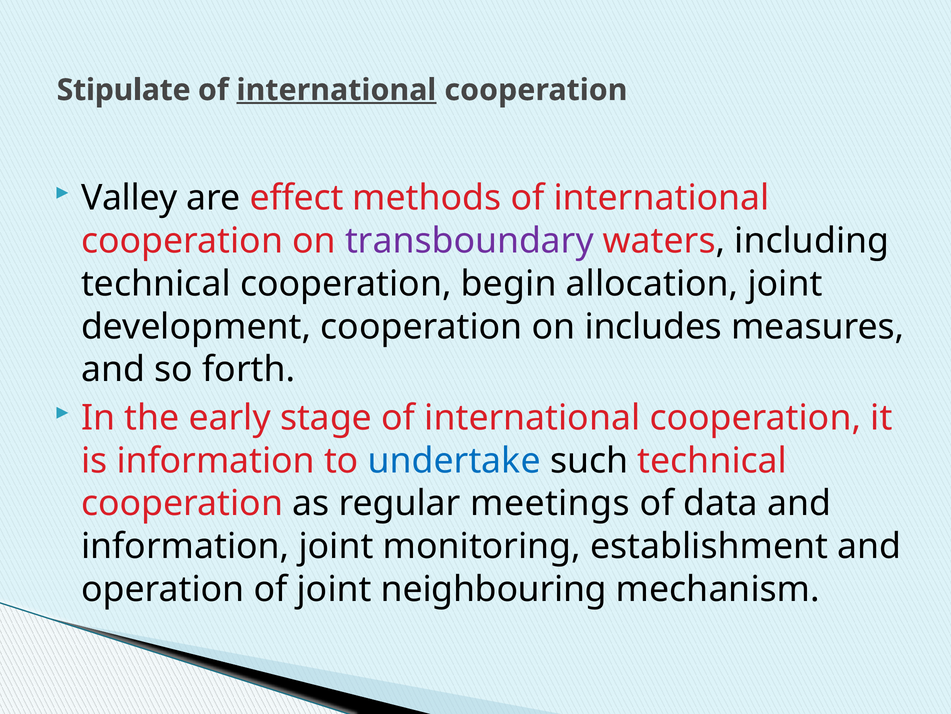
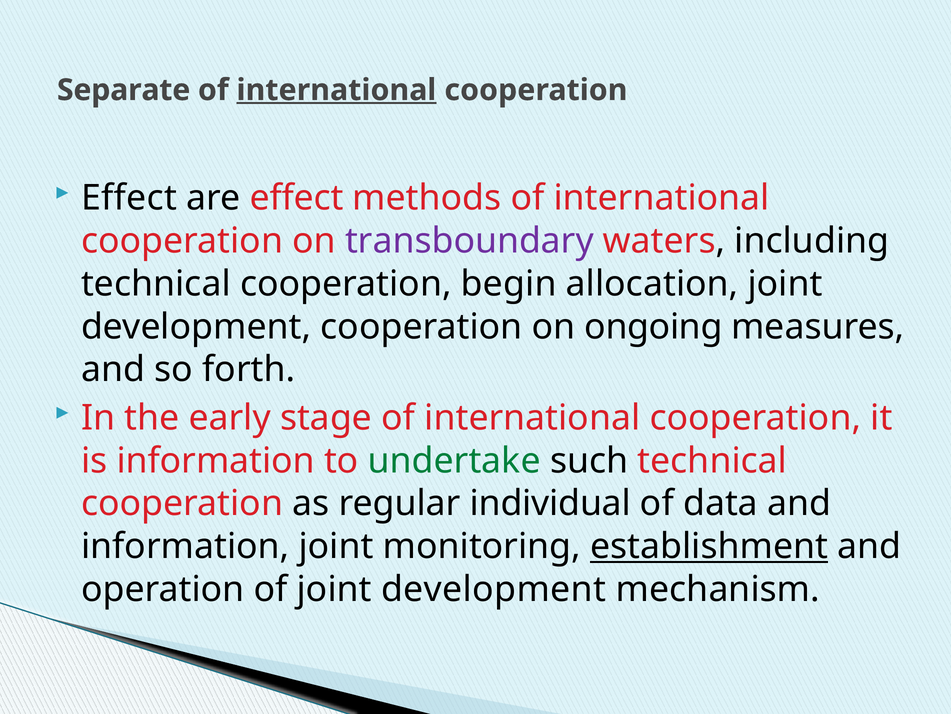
Stipulate: Stipulate -> Separate
Valley at (129, 198): Valley -> Effect
includes: includes -> ongoing
undertake colour: blue -> green
meetings: meetings -> individual
establishment underline: none -> present
of joint neighbouring: neighbouring -> development
